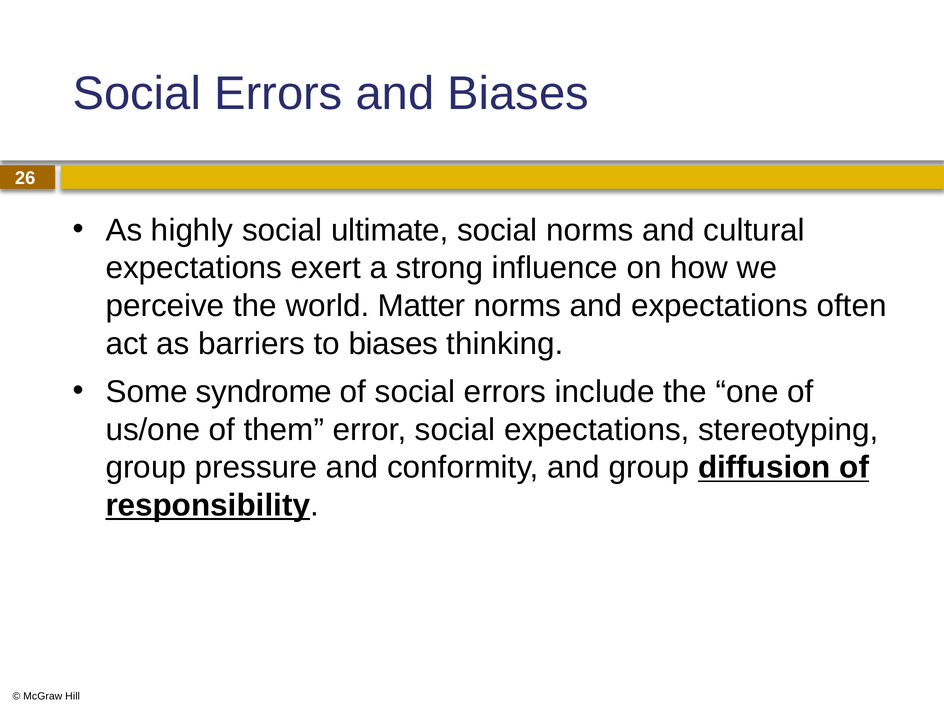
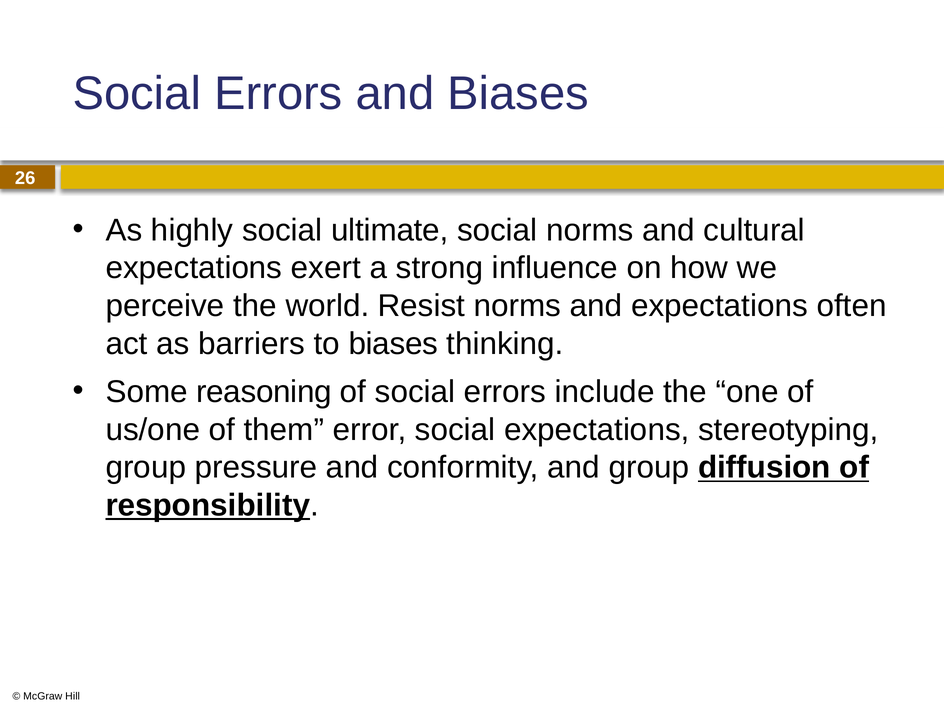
Matter: Matter -> Resist
syndrome: syndrome -> reasoning
